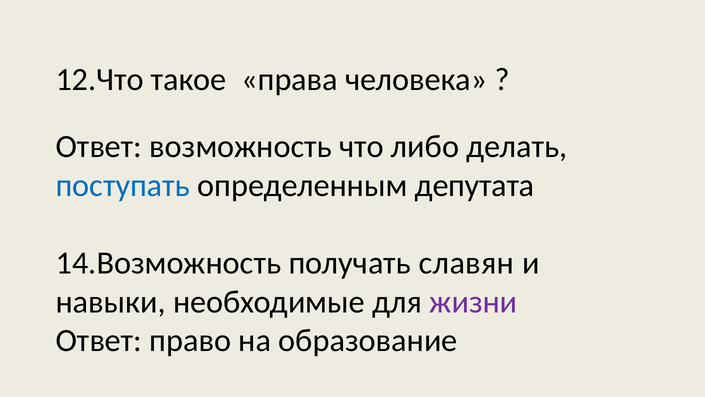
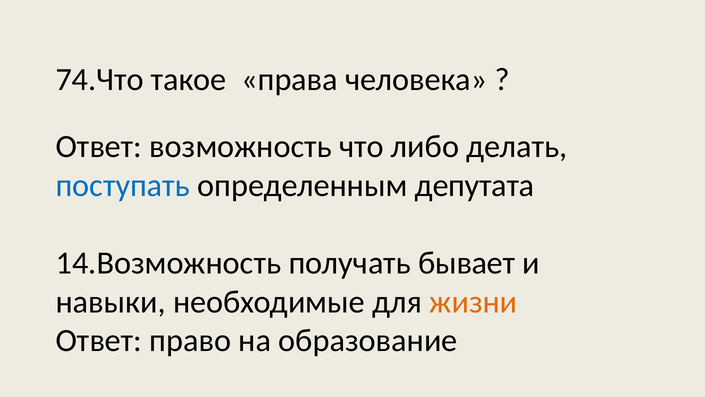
12.Что: 12.Что -> 74.Что
славян: славян -> бывает
жизни colour: purple -> orange
